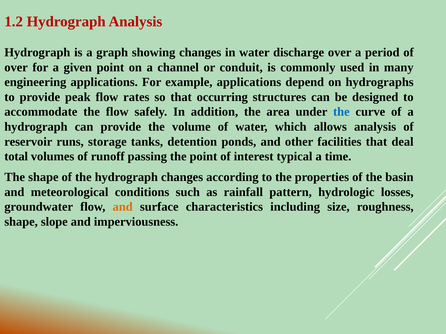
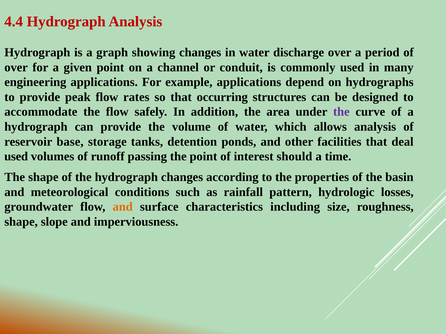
1.2: 1.2 -> 4.4
the at (341, 112) colour: blue -> purple
runs: runs -> base
total at (16, 157): total -> used
typical: typical -> should
